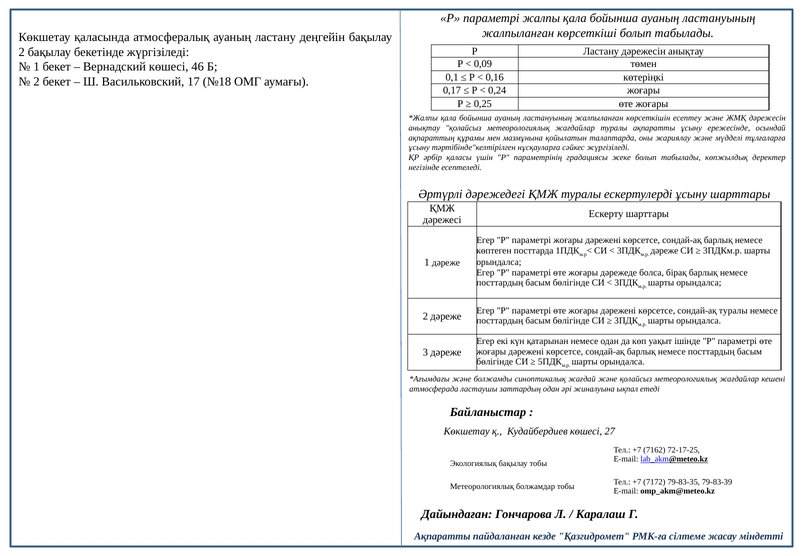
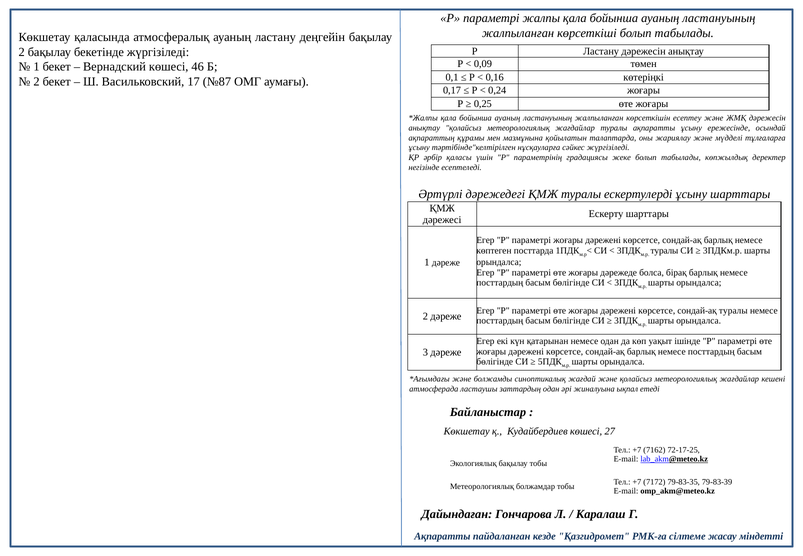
№18: №18 -> №87
дәреже at (664, 251): дәреже -> туралы
